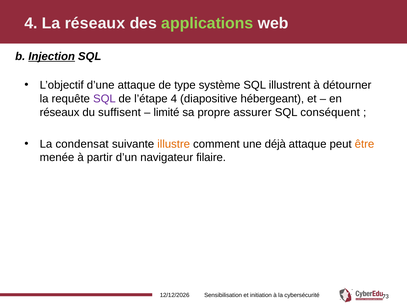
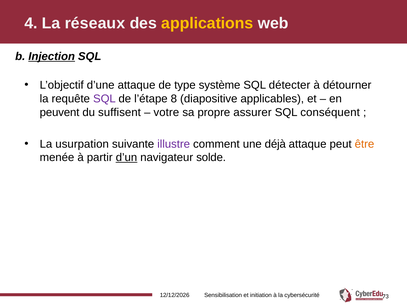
applications colour: light green -> yellow
illustrent: illustrent -> détecter
l’étape 4: 4 -> 8
hébergeant: hébergeant -> applicables
réseaux at (60, 112): réseaux -> peuvent
limité: limité -> votre
condensat: condensat -> usurpation
illustre colour: orange -> purple
d’un underline: none -> present
filaire: filaire -> solde
